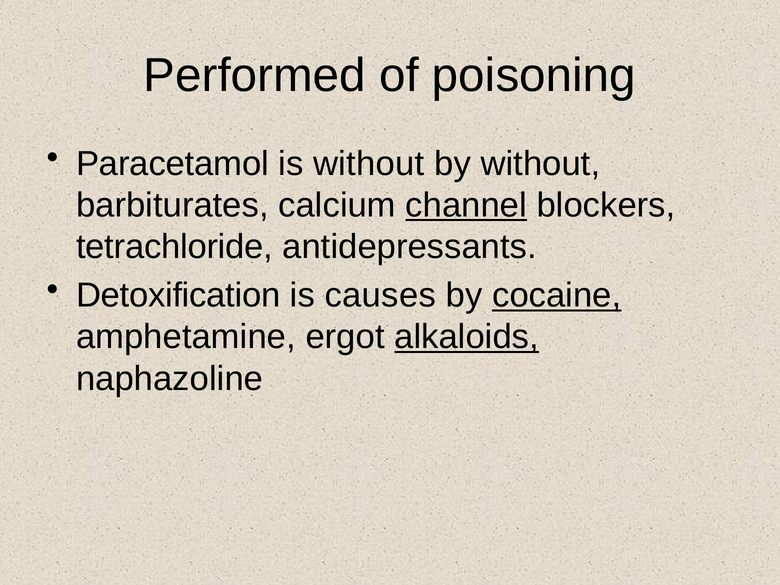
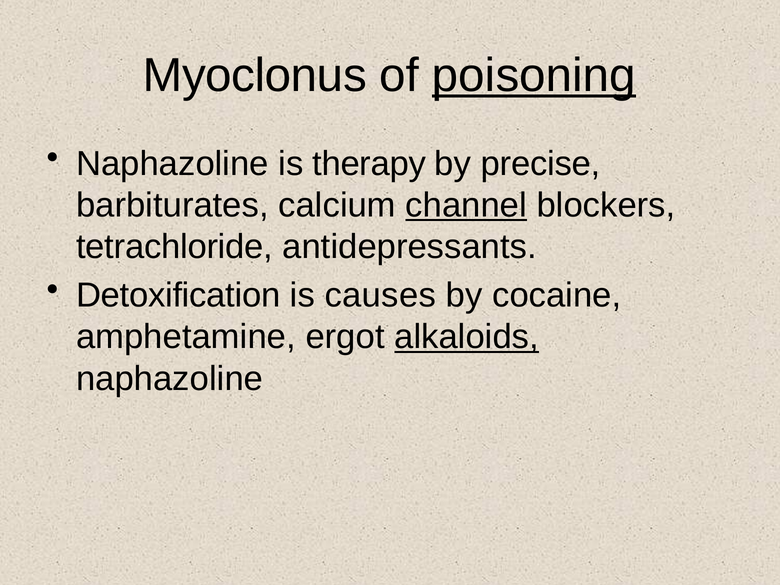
Performed: Performed -> Myoclonus
poisoning underline: none -> present
Paracetamol at (172, 164): Paracetamol -> Naphazoline
is without: without -> therapy
by without: without -> precise
cocaine underline: present -> none
